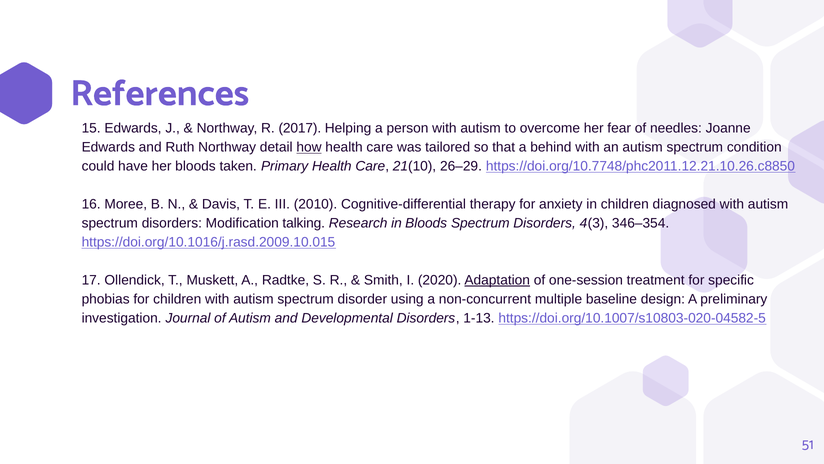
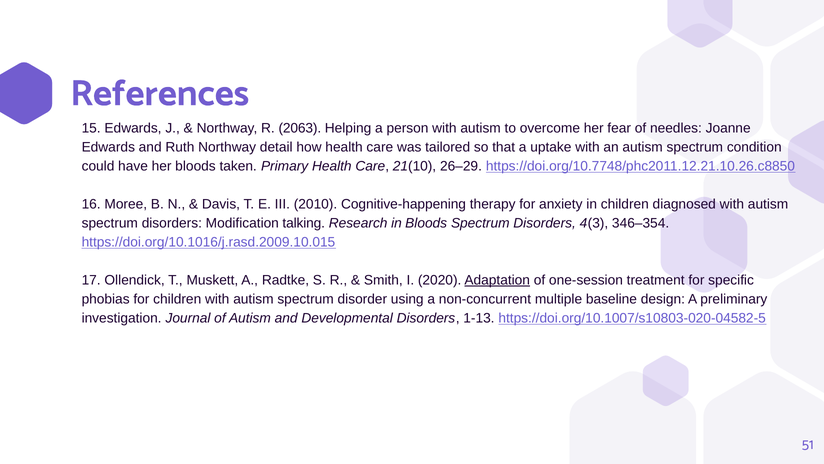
2017: 2017 -> 2063
how underline: present -> none
behind: behind -> uptake
Cognitive-differential: Cognitive-differential -> Cognitive-happening
